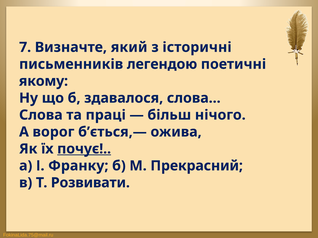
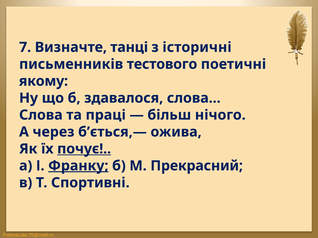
який: який -> танці
легендою: легендою -> тестового
ворог: ворог -> через
Франку underline: none -> present
Розвивати: Розвивати -> Спортивні
